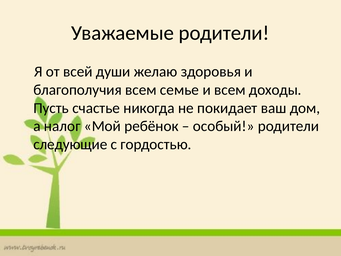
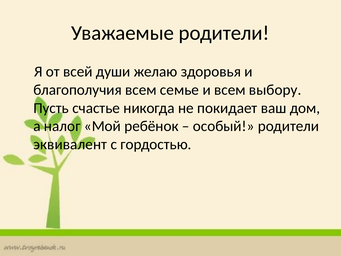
доходы: доходы -> выбору
следующие: следующие -> эквивалент
